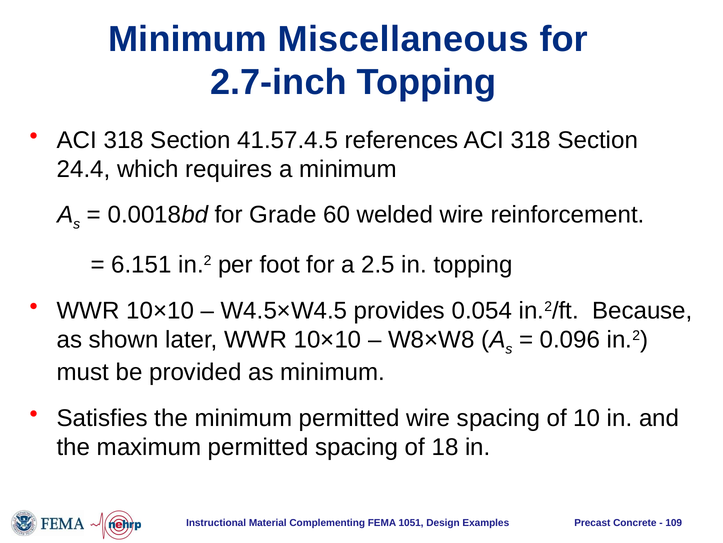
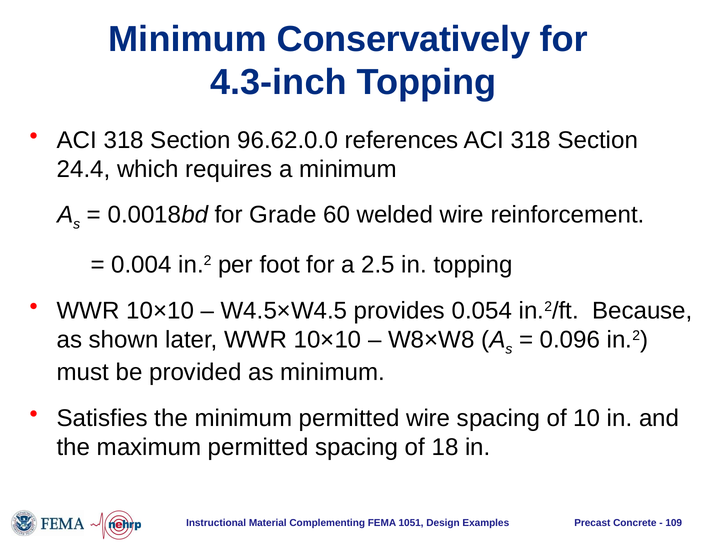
Miscellaneous: Miscellaneous -> Conservatively
2.7-inch: 2.7-inch -> 4.3-inch
41.57.4.5: 41.57.4.5 -> 96.62.0.0
6.151: 6.151 -> 0.004
